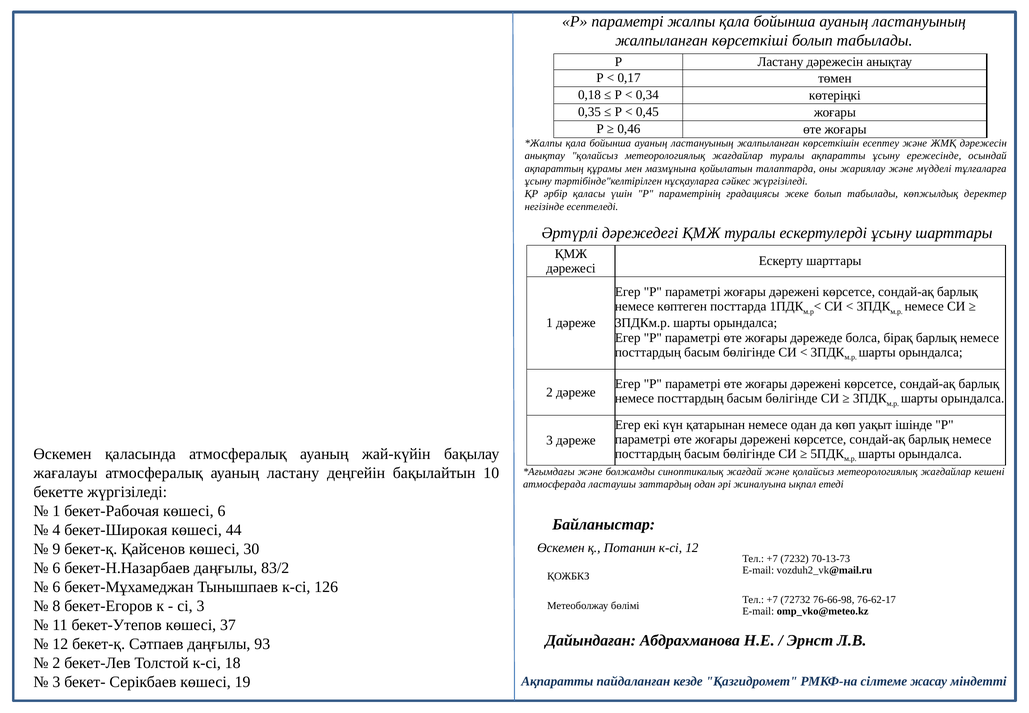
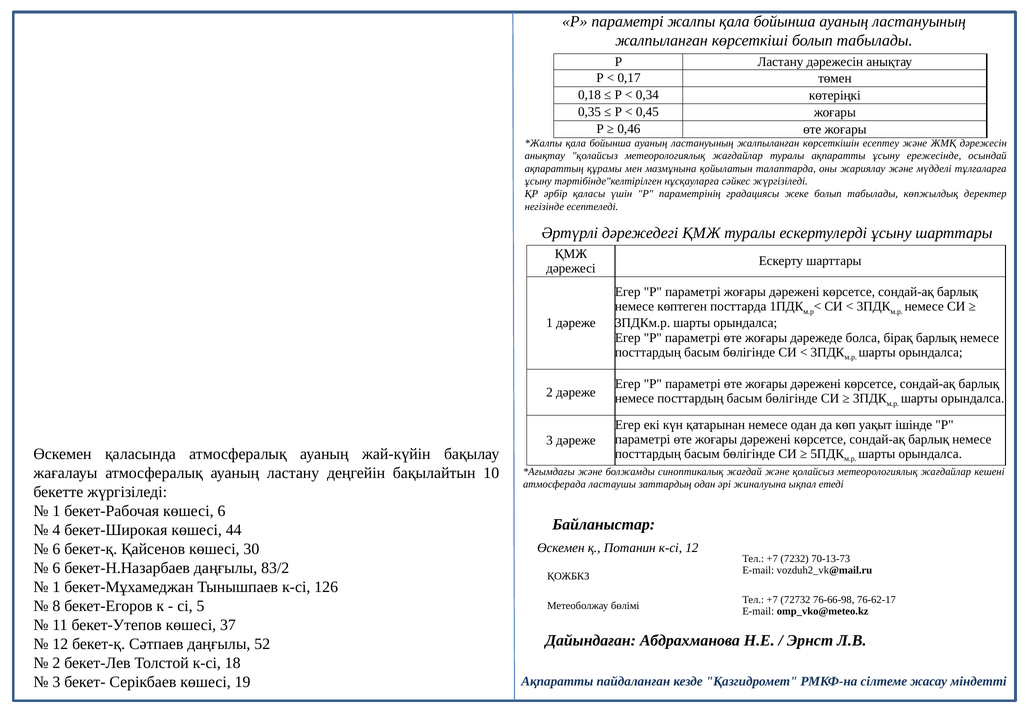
9 at (56, 549): 9 -> 6
6 at (56, 587): 6 -> 1
сі 3: 3 -> 5
93: 93 -> 52
